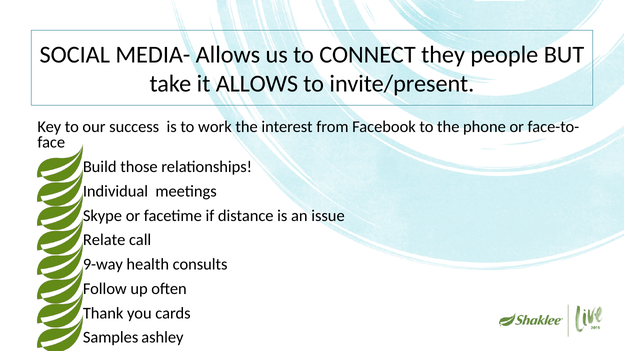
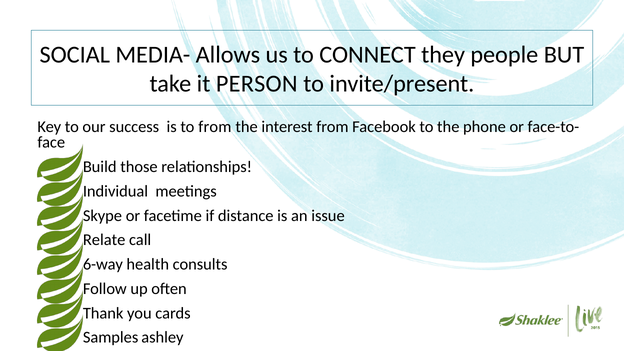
it ALLOWS: ALLOWS -> PERSON
to work: work -> from
9-way: 9-way -> 6-way
